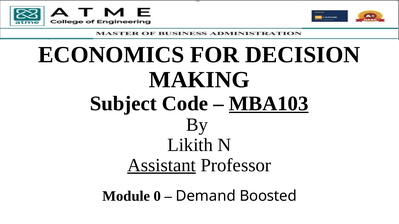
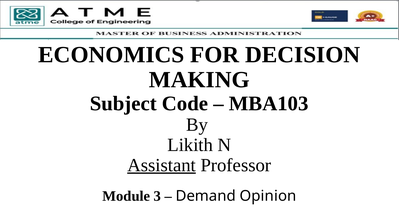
MBA103 underline: present -> none
0: 0 -> 3
Boosted: Boosted -> Opinion
